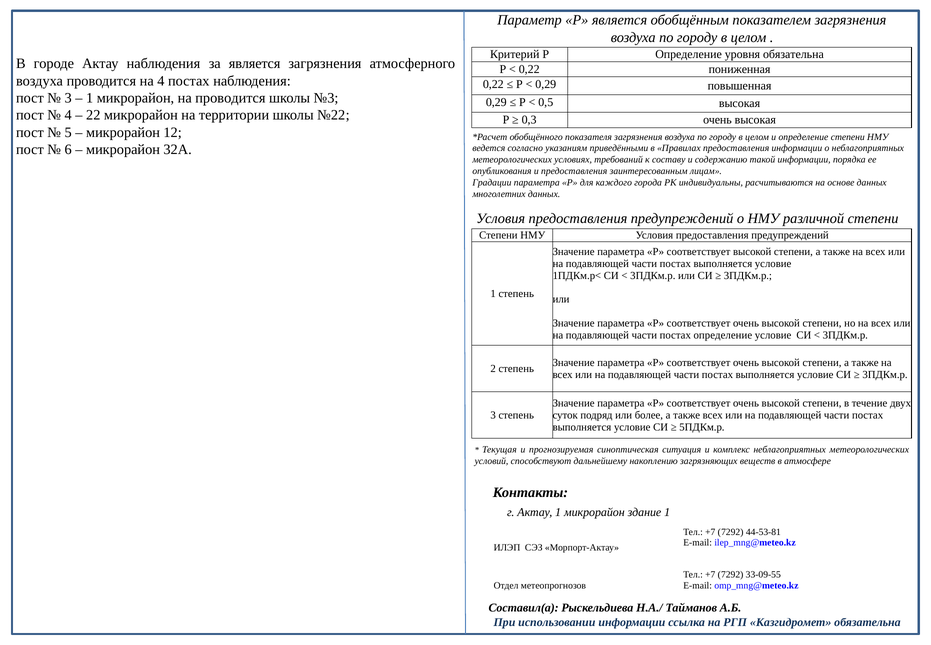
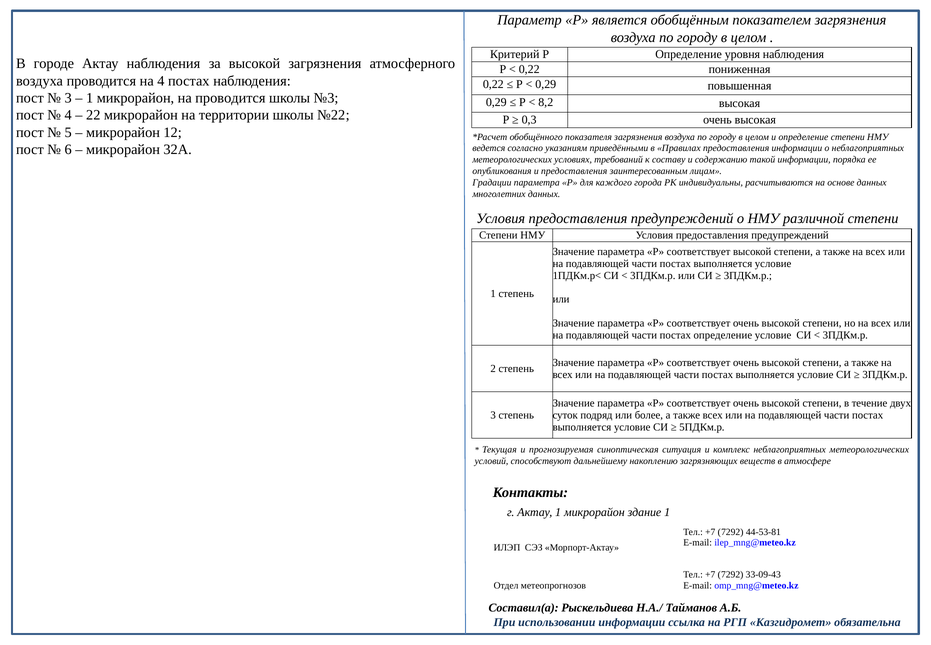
уровня обязательна: обязательна -> наблюдения
за является: является -> высокой
0,5: 0,5 -> 8,2
33-09-55: 33-09-55 -> 33-09-43
